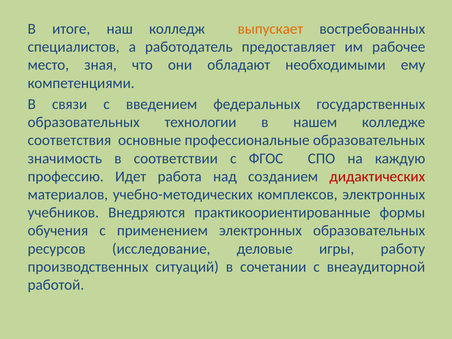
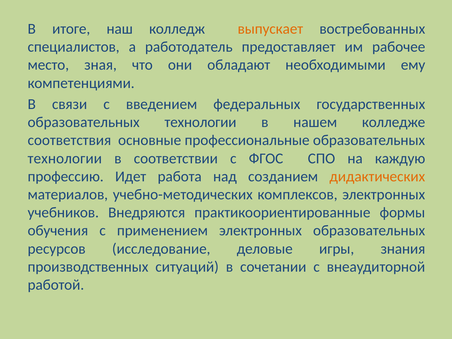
значимость at (65, 158): значимость -> технологии
дидактических colour: red -> orange
работу: работу -> знания
